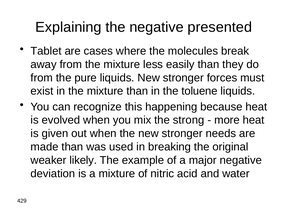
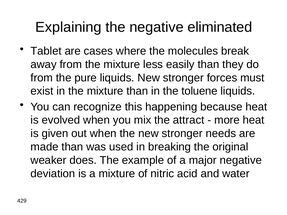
presented: presented -> eliminated
strong: strong -> attract
likely: likely -> does
